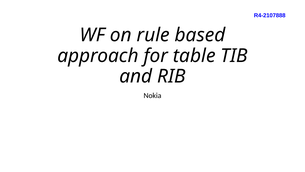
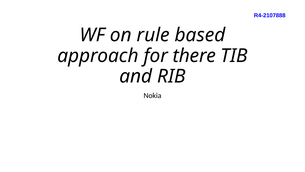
table: table -> there
